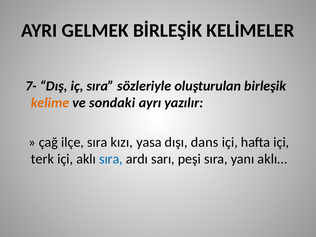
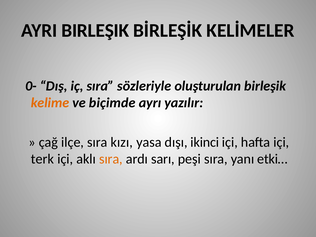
AYRI GELMEK: GELMEK -> BIRLEŞIK
7-: 7- -> 0-
sondaki: sondaki -> biçimde
dans: dans -> ikinci
sıra at (111, 159) colour: blue -> orange
aklı…: aklı… -> etki…
